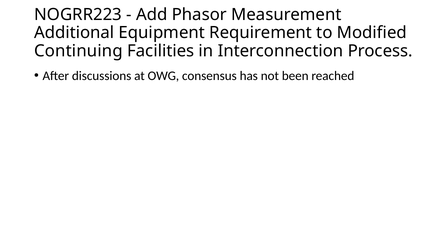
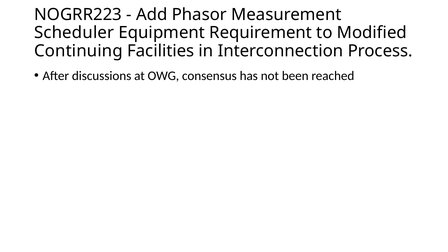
Additional: Additional -> Scheduler
